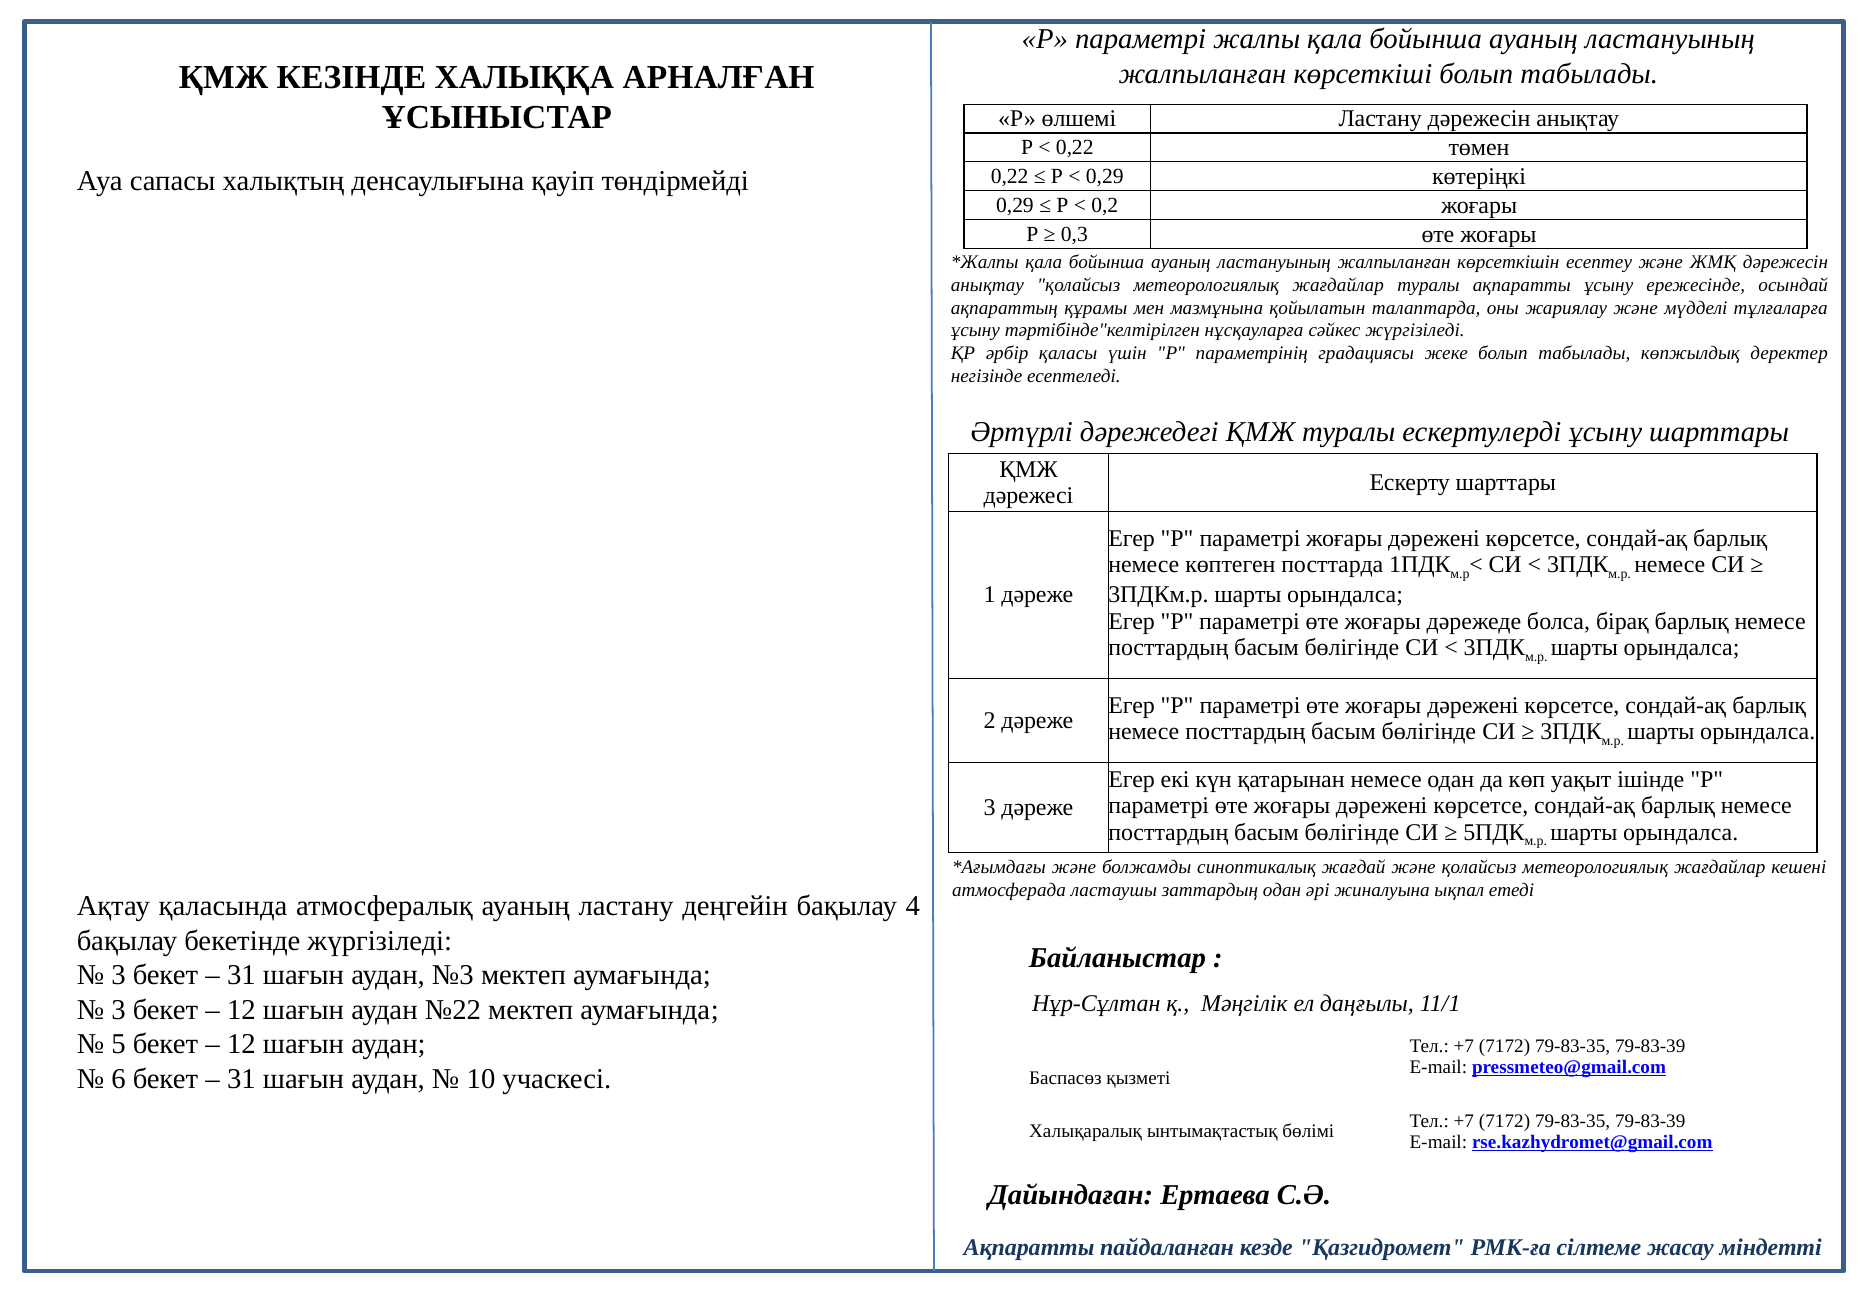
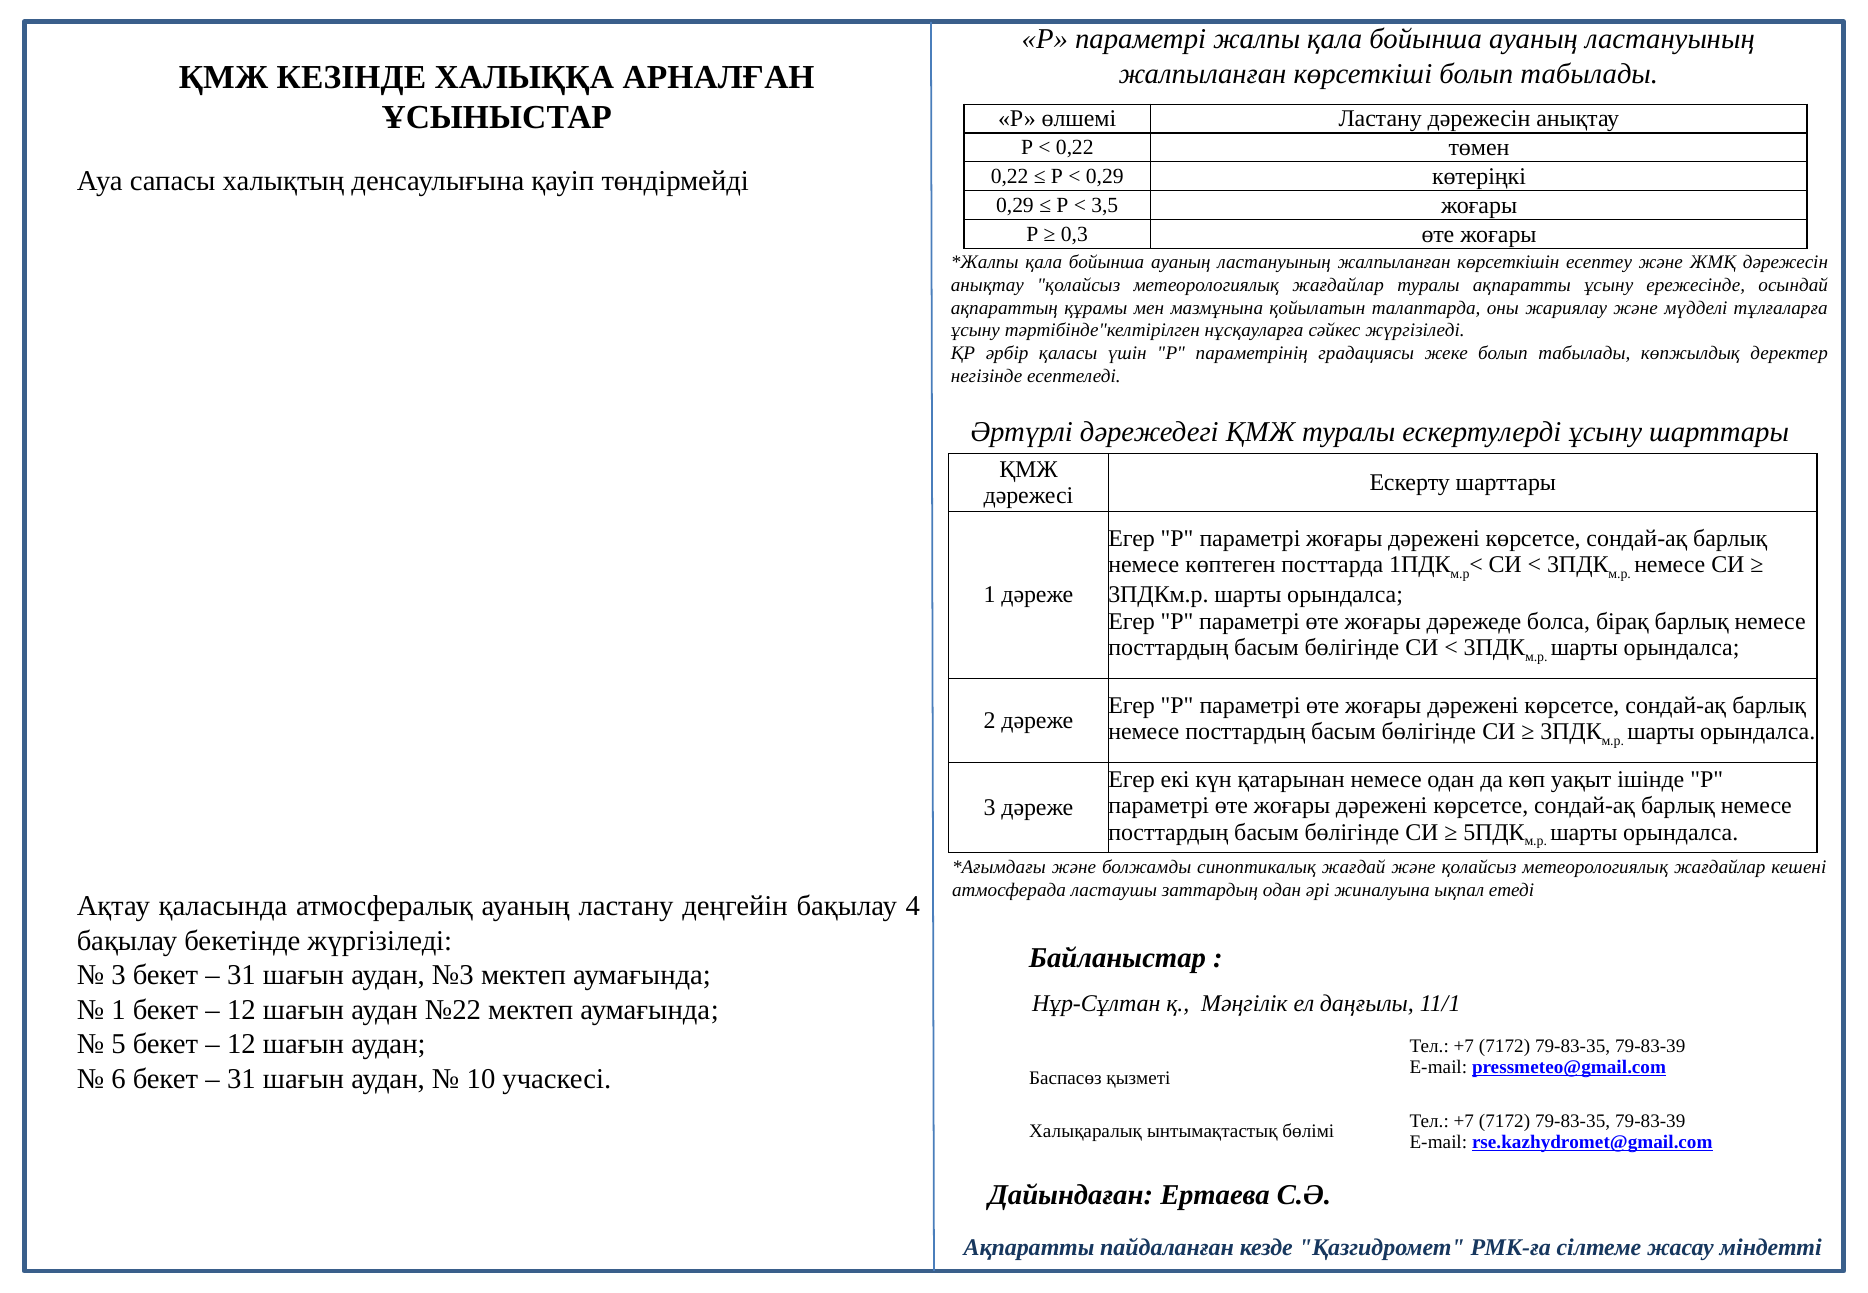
0,2: 0,2 -> 3,5
3 at (118, 1010): 3 -> 1
